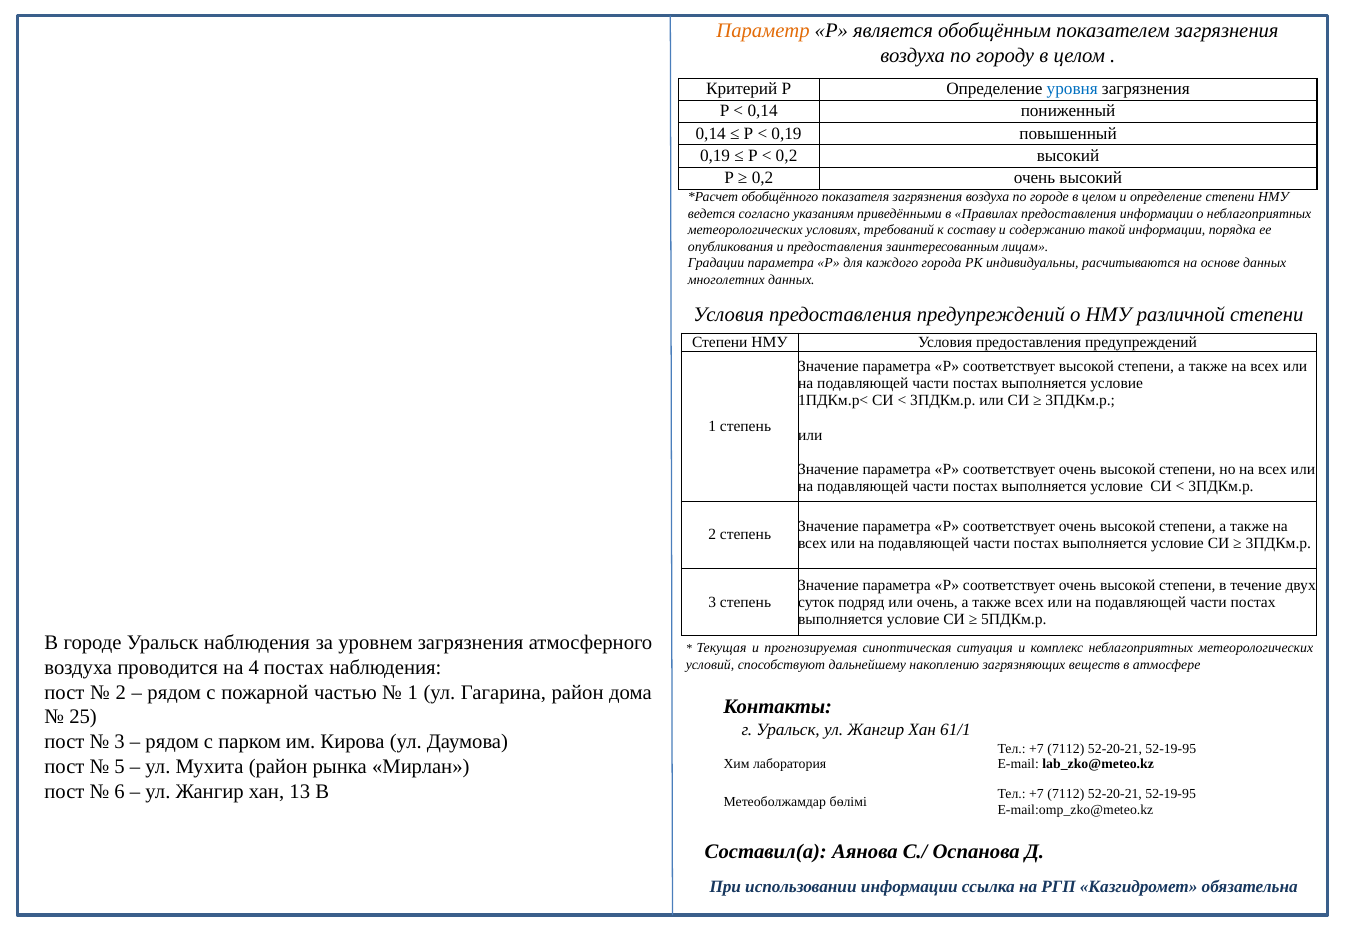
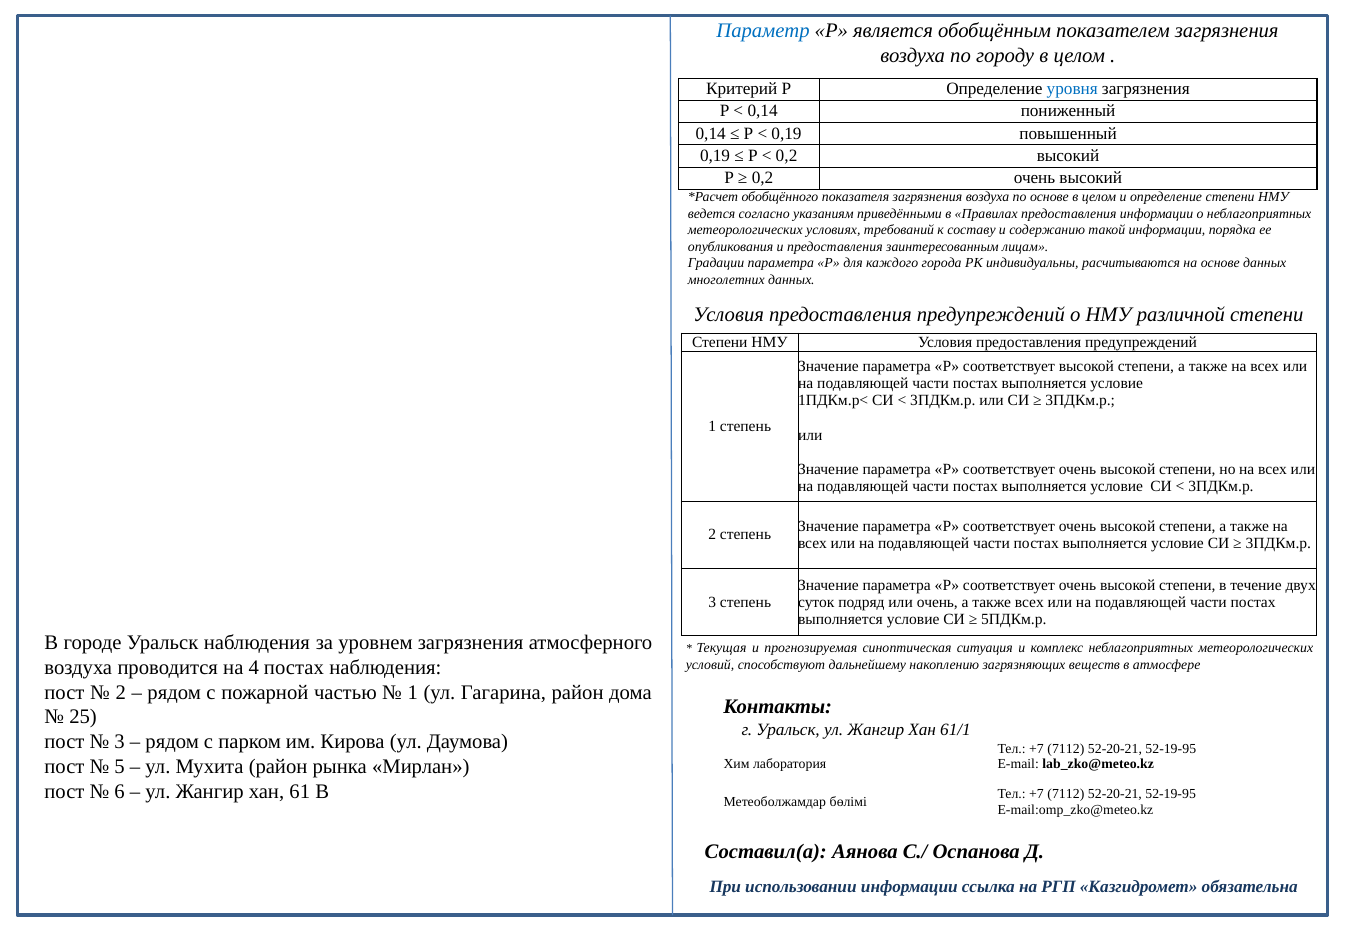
Параметр colour: orange -> blue
по городе: городе -> основе
13: 13 -> 61
